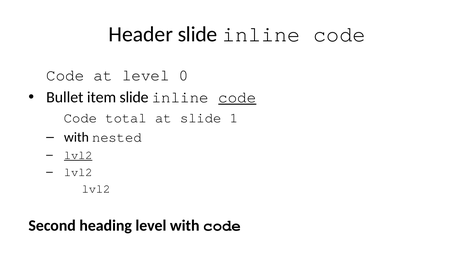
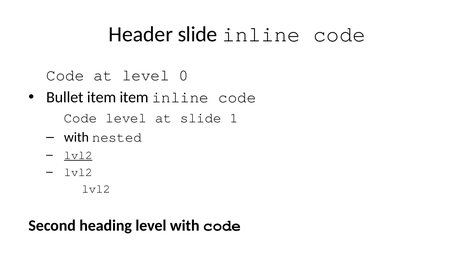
item slide: slide -> item
code at (237, 97) underline: present -> none
Code total: total -> level
